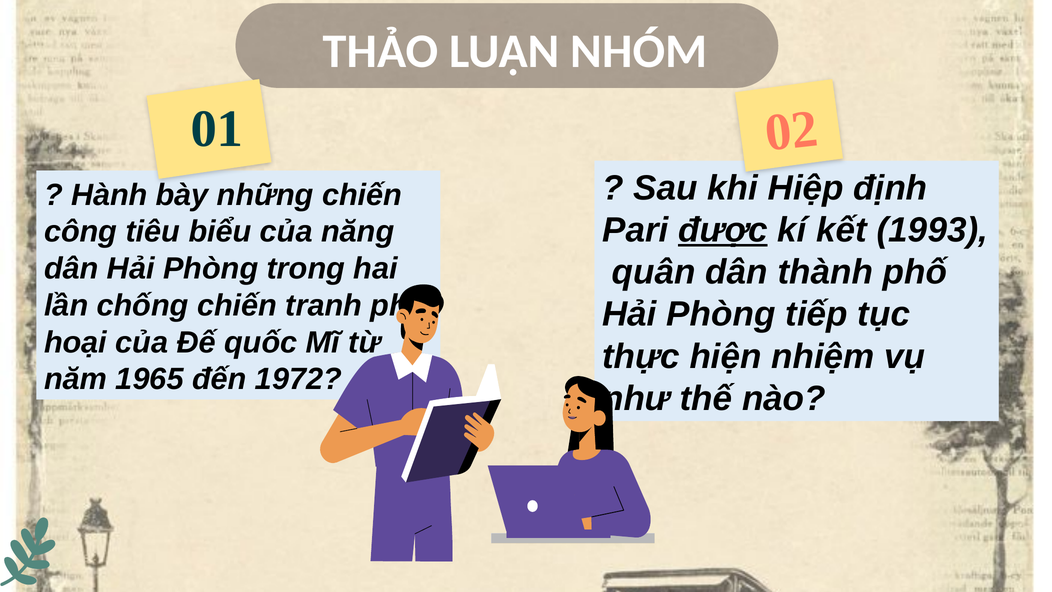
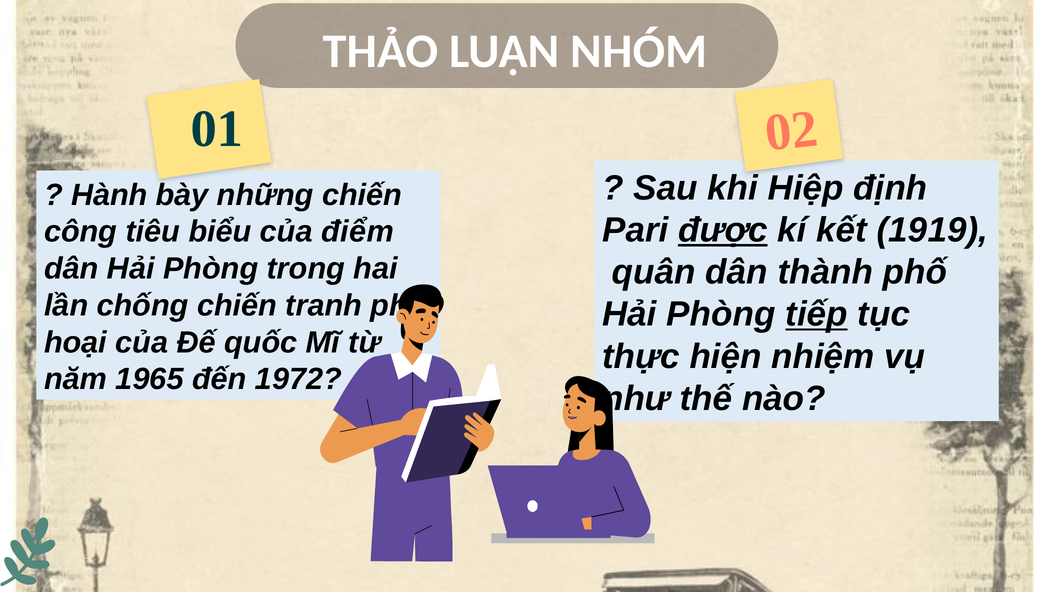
1993: 1993 -> 1919
năng: năng -> điểm
tiếp underline: none -> present
